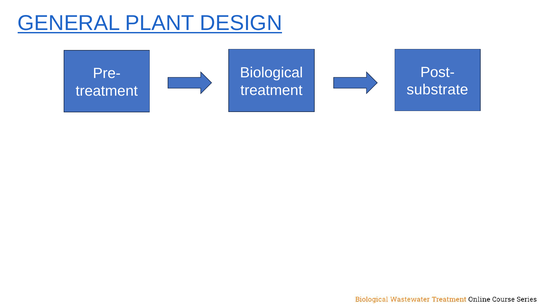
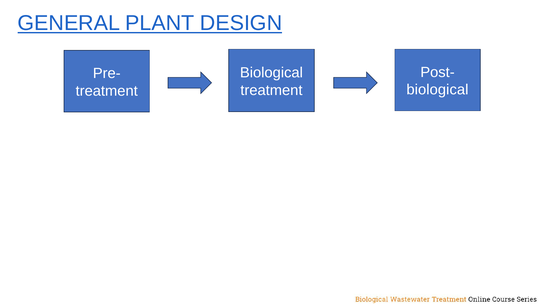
substrate at (437, 90): substrate -> biological
